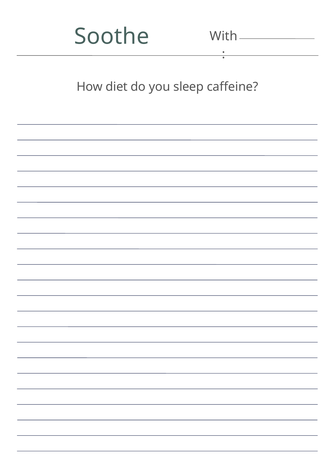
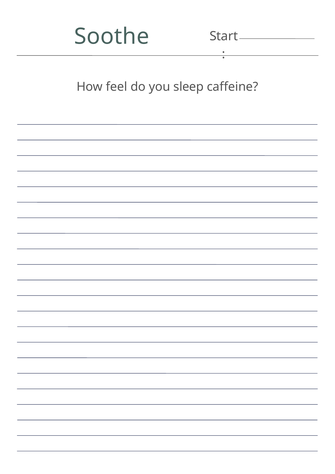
With: With -> Start
diet: diet -> feel
